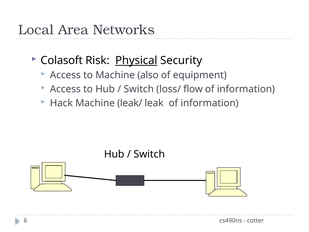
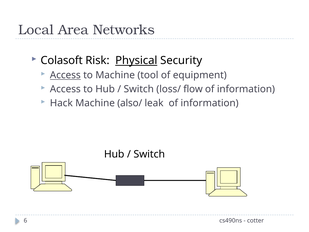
Access at (65, 75) underline: none -> present
also: also -> tool
leak/: leak/ -> also/
